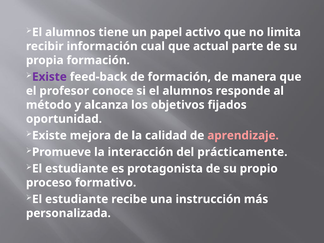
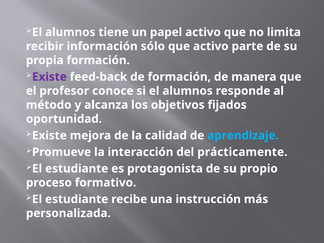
cual: cual -> sólo
que actual: actual -> activo
aprendizaje colour: pink -> light blue
